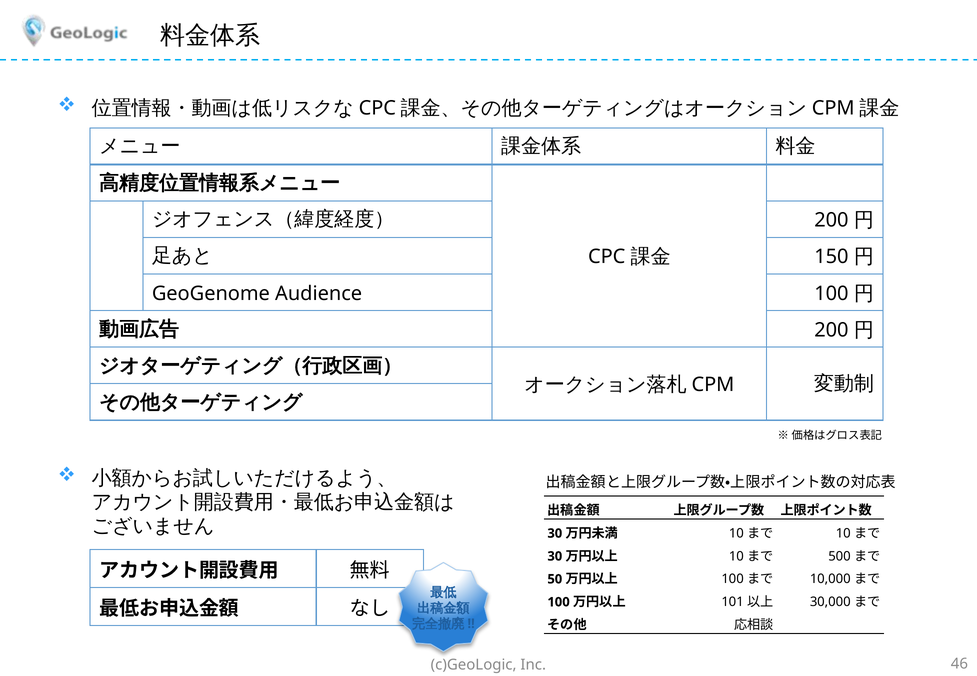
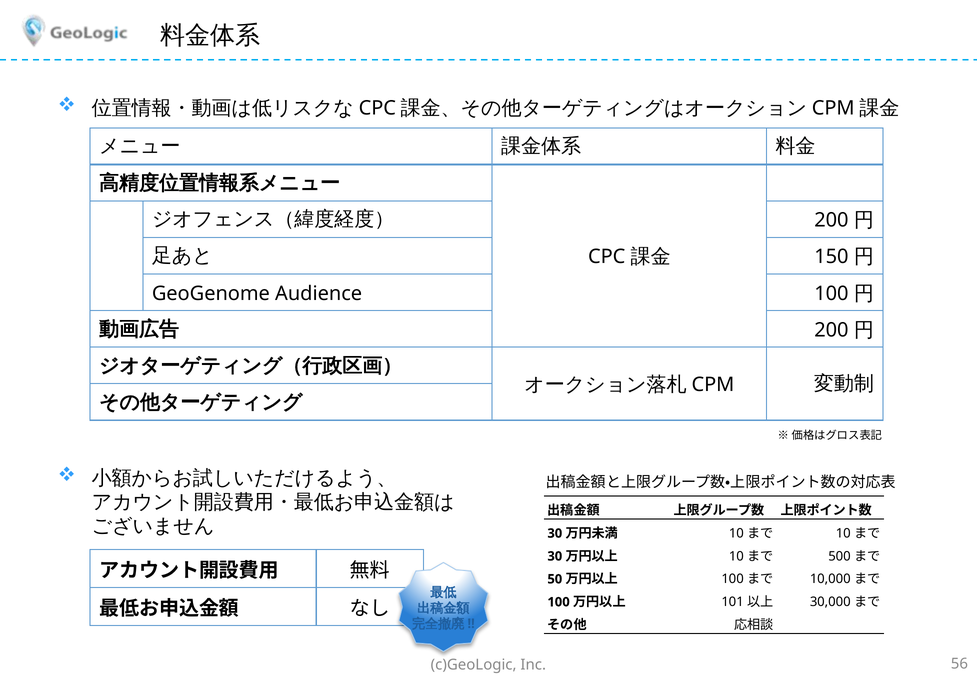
46: 46 -> 56
